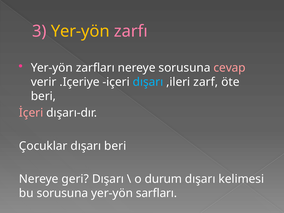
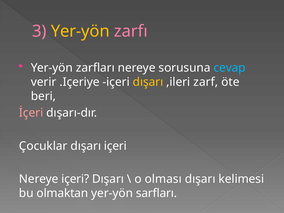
cevap colour: pink -> light blue
dışarı at (148, 82) colour: light blue -> yellow
dışarı beri: beri -> içeri
Nereye geri: geri -> içeri
durum: durum -> olması
bu sorusuna: sorusuna -> olmaktan
